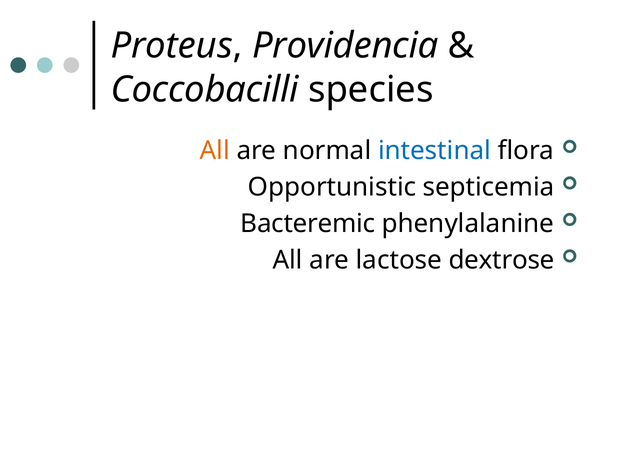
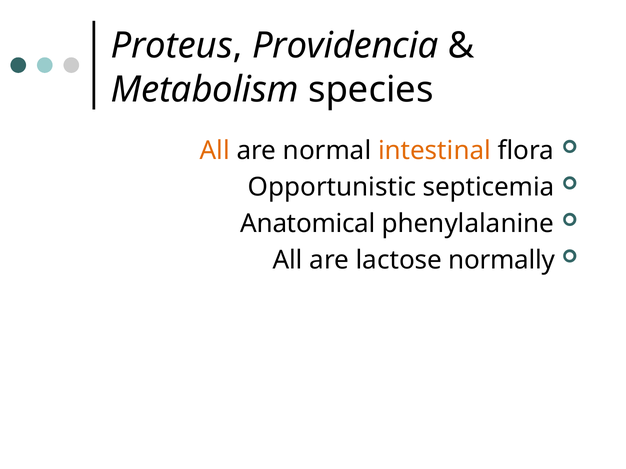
Coccobacilli: Coccobacilli -> Metabolism
intestinal colour: blue -> orange
Bacteremic: Bacteremic -> Anatomical
dextrose: dextrose -> normally
